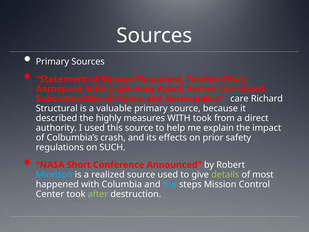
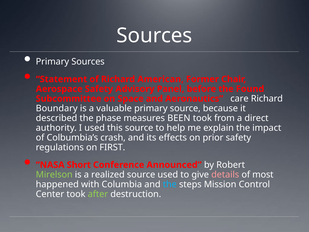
Reasoned: Reasoned -> American
Structural: Structural -> Boundary
highly: highly -> phase
measures WITH: WITH -> BEEN
SUCH: SUCH -> FIRST
Mirelson colour: light blue -> light green
details colour: light green -> pink
